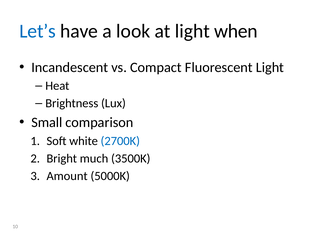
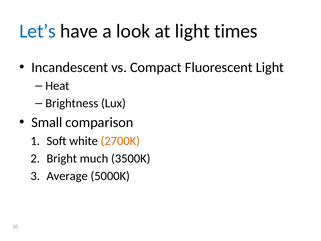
when: when -> times
2700K colour: blue -> orange
Amount: Amount -> Average
